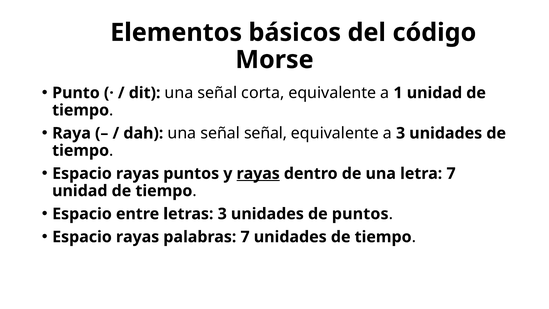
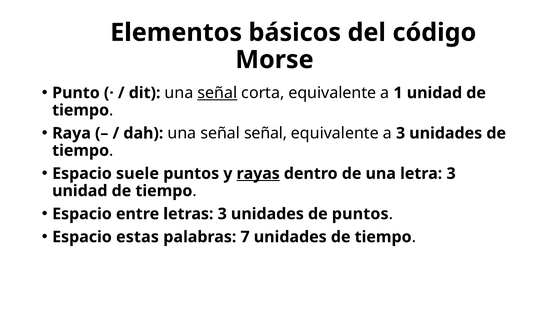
señal at (217, 93) underline: none -> present
rayas at (138, 173): rayas -> suele
letra 7: 7 -> 3
rayas at (138, 237): rayas -> estas
